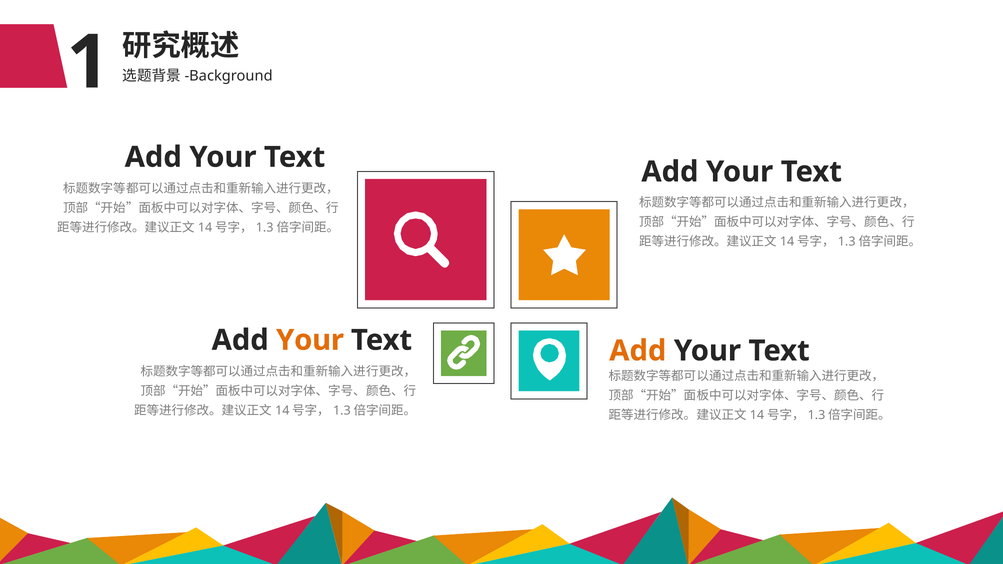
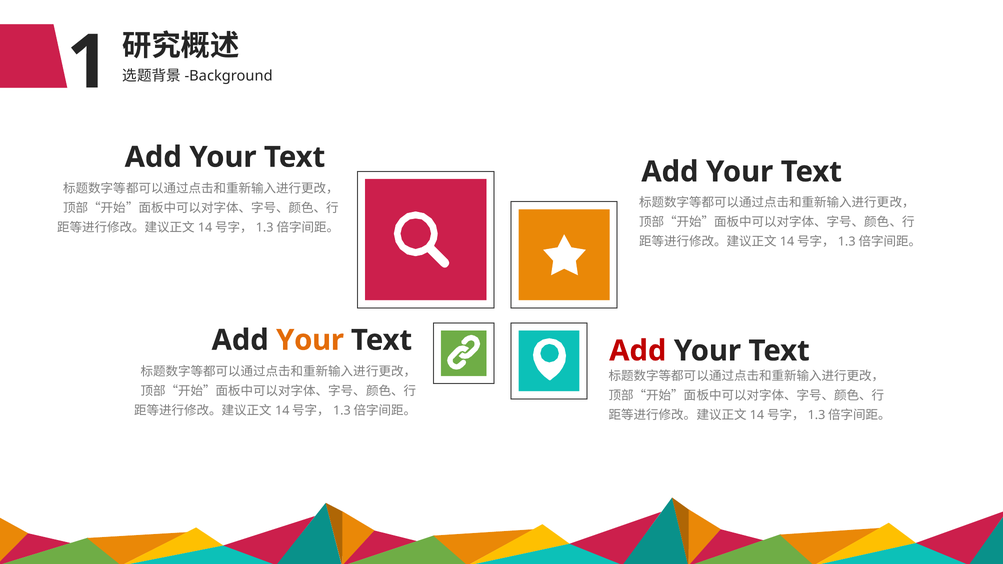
Add at (638, 351) colour: orange -> red
